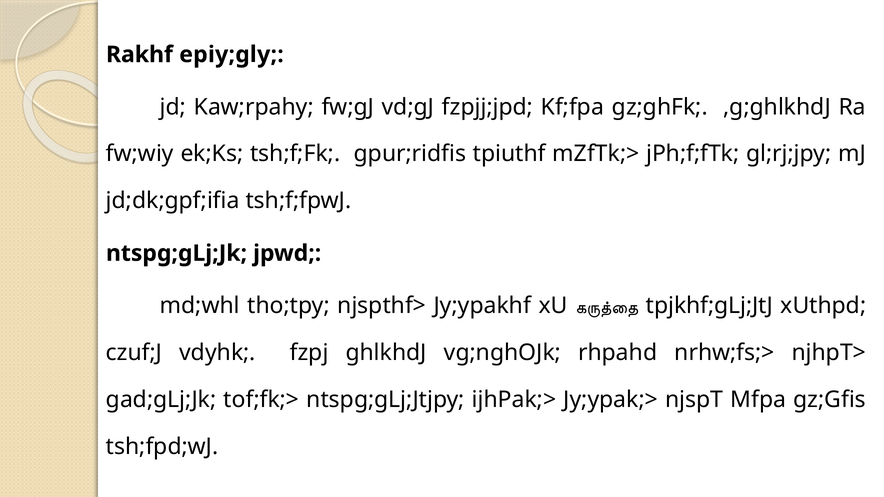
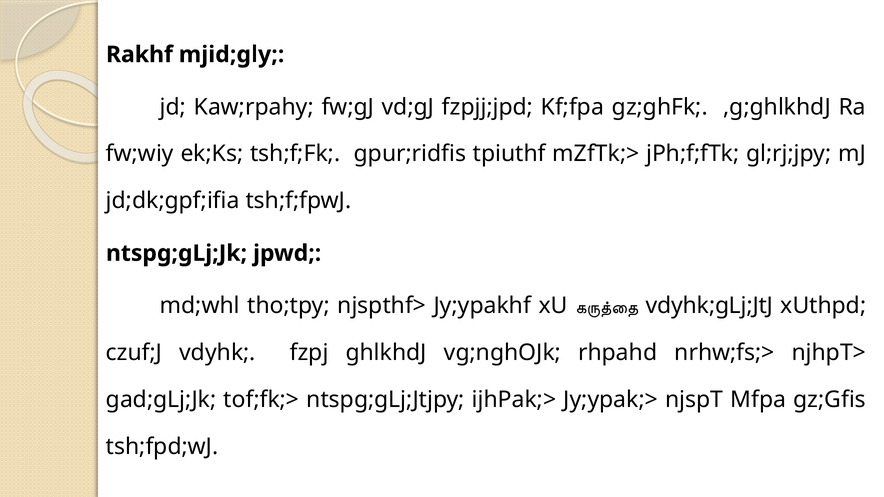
epiy;gly: epiy;gly -> mjid;gly
tpjkhf;gLj;JtJ: tpjkhf;gLj;JtJ -> vdyhk;gLj;JtJ
